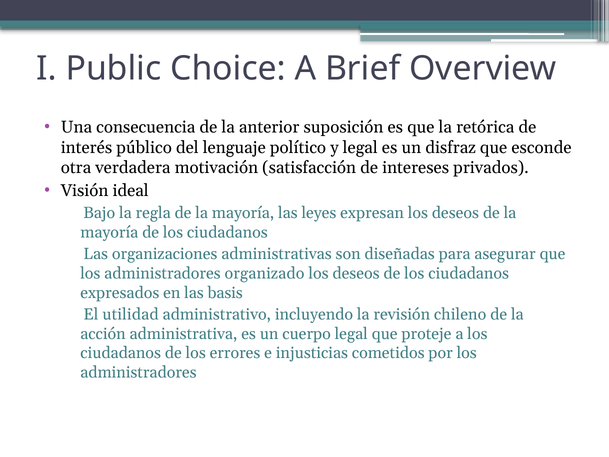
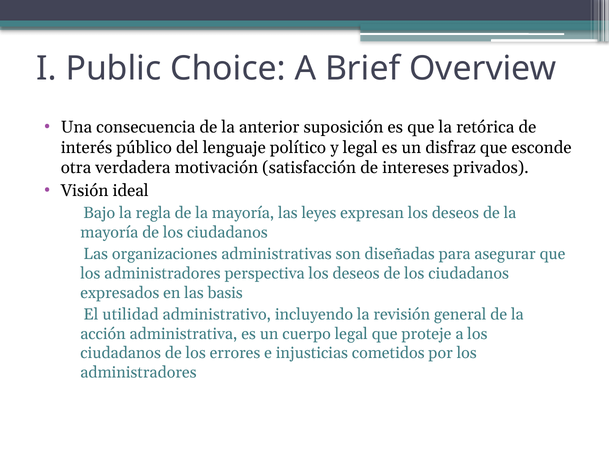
organizado: organizado -> perspectiva
chileno: chileno -> general
